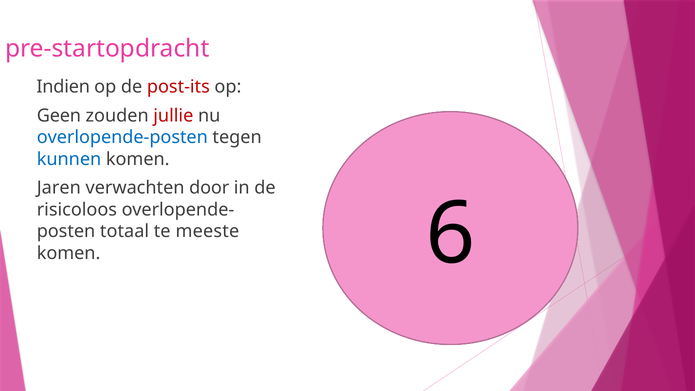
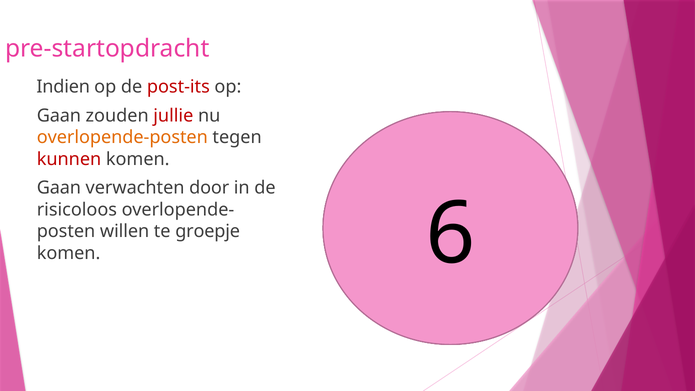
Geen at (59, 116): Geen -> Gaan
overlopende-posten colour: blue -> orange
kunnen colour: blue -> red
Jaren at (59, 188): Jaren -> Gaan
totaal: totaal -> willen
meeste: meeste -> groepje
